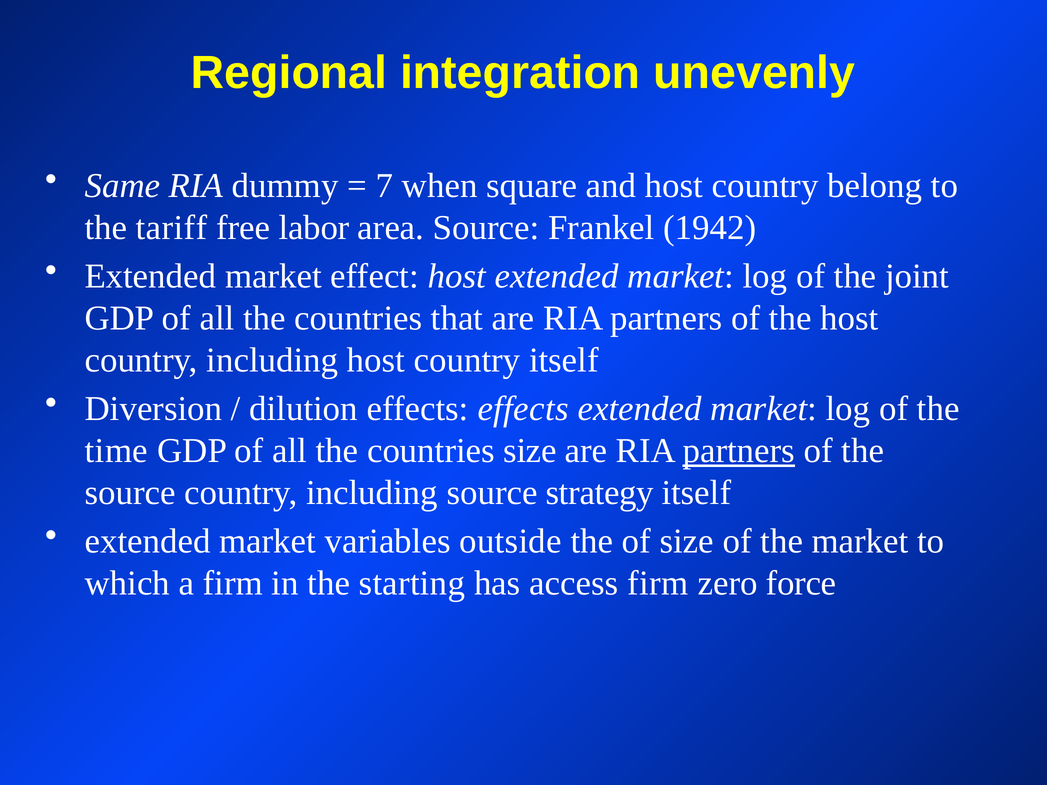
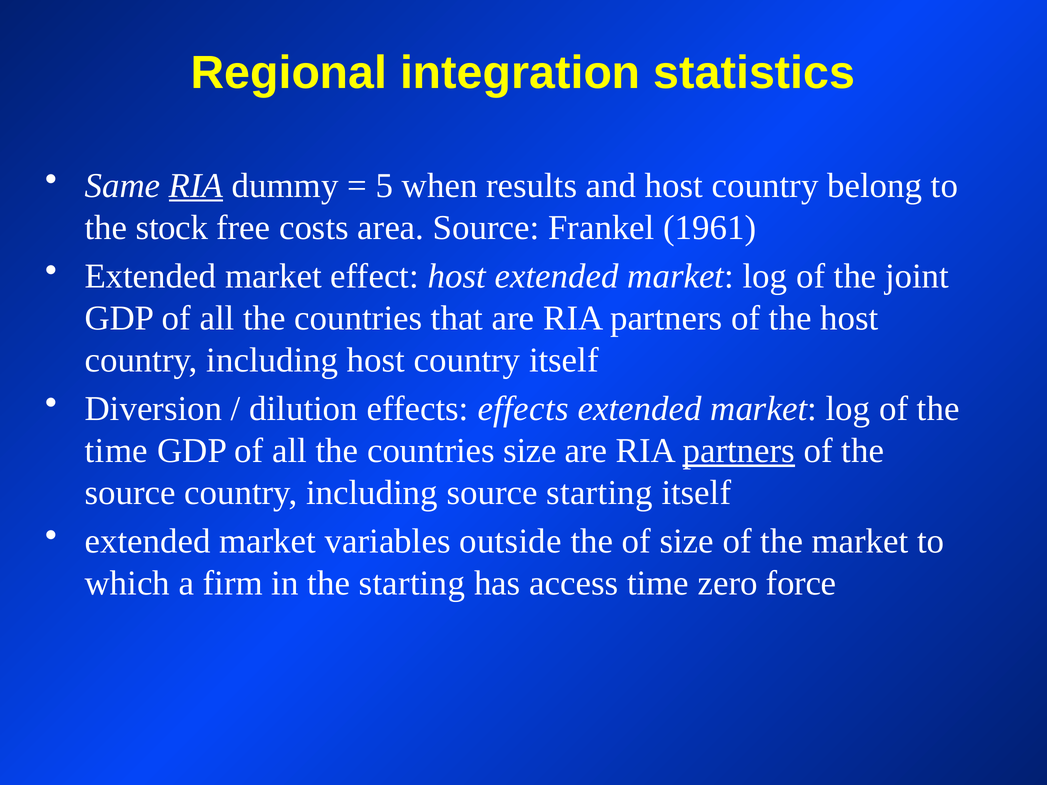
unevenly: unevenly -> statistics
RIA at (196, 186) underline: none -> present
7: 7 -> 5
square: square -> results
tariff: tariff -> stock
labor: labor -> costs
1942: 1942 -> 1961
source strategy: strategy -> starting
access firm: firm -> time
